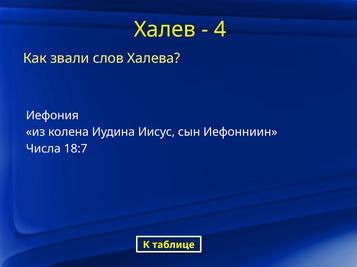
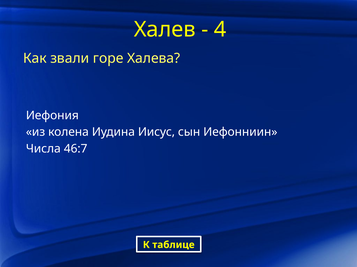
слов: слов -> горе
18:7: 18:7 -> 46:7
